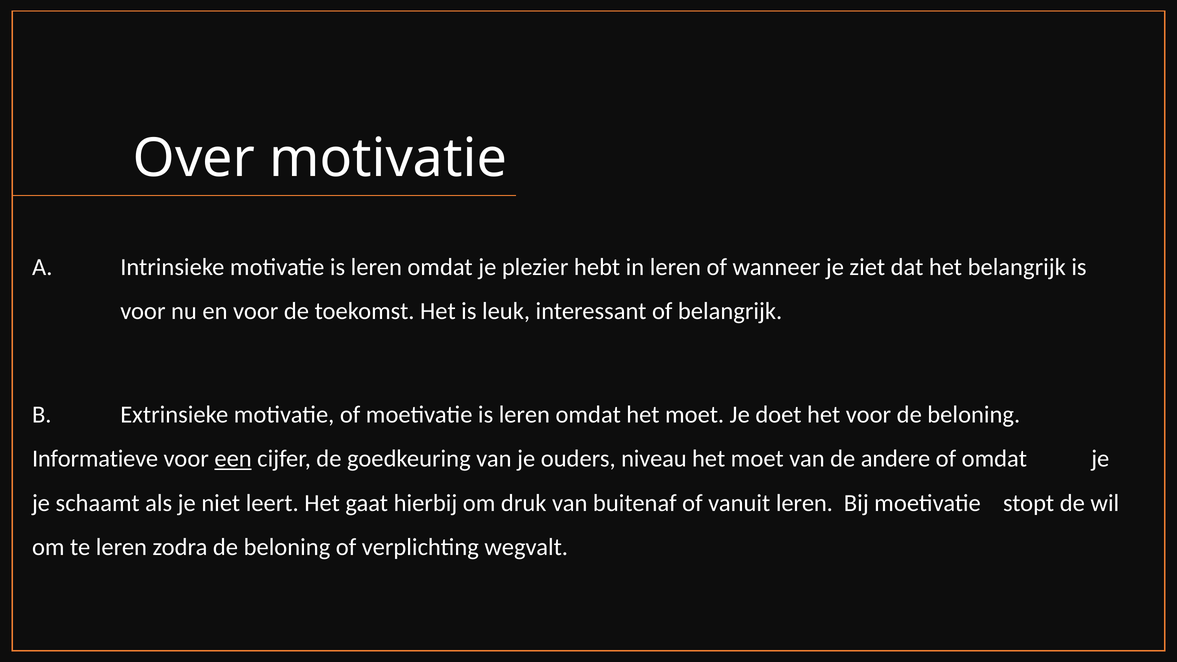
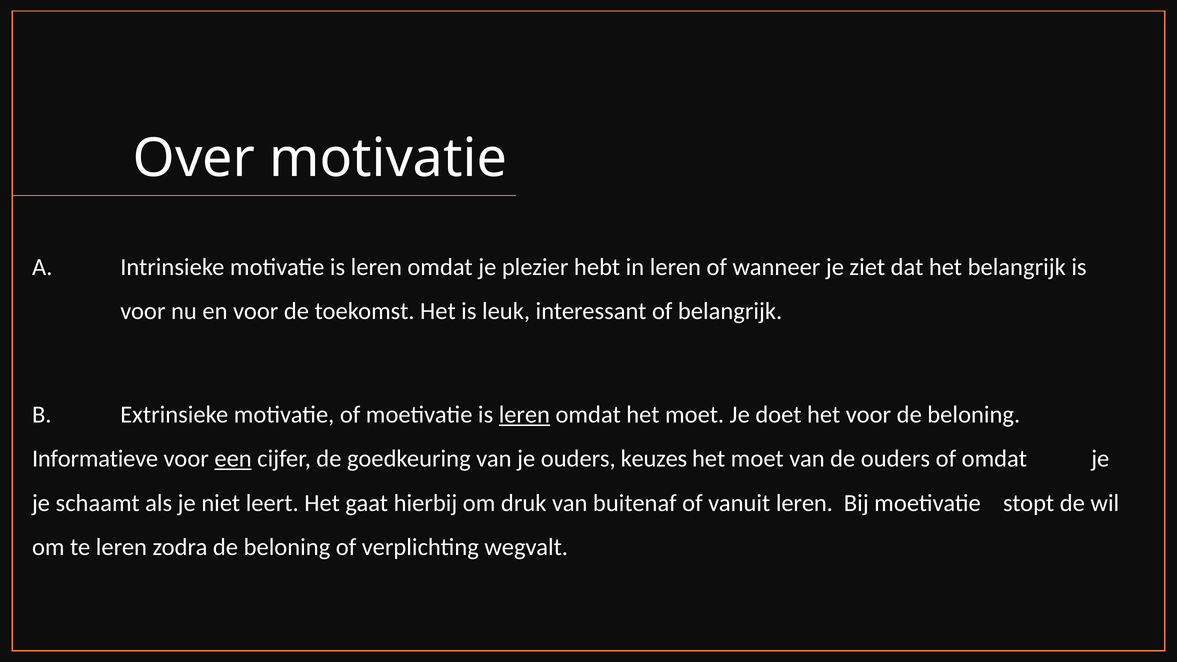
leren at (524, 415) underline: none -> present
niveau: niveau -> keuzes
de andere: andere -> ouders
